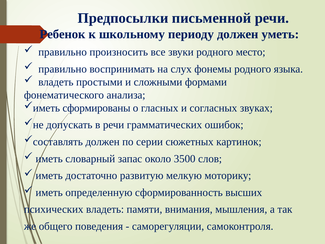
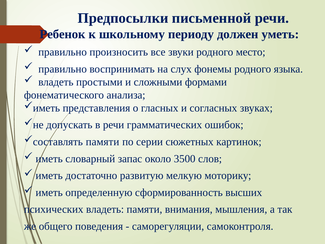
сформированы: сформированы -> представления
должен at (103, 142): должен -> памяти
